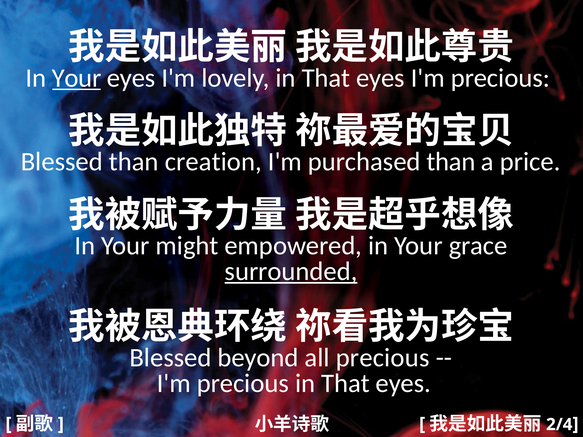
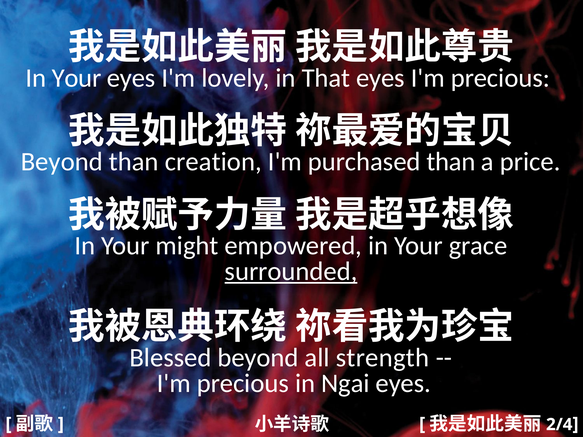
Your at (77, 78) underline: present -> none
Blessed at (62, 162): Blessed -> Beyond
all precious: precious -> strength
precious in That: That -> Ngai
